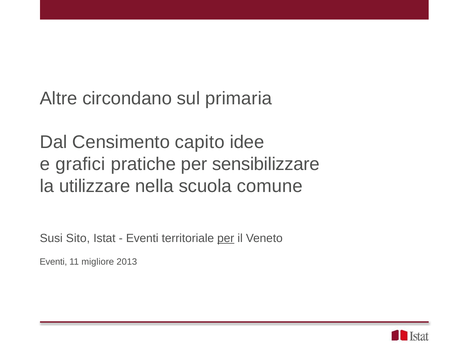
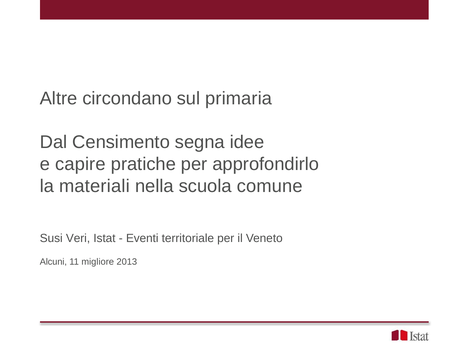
capito: capito -> segna
grafici: grafici -> capire
sensibilizzare: sensibilizzare -> approfondirlo
utilizzare: utilizzare -> materiali
Sito: Sito -> Veri
per at (226, 238) underline: present -> none
Eventi at (53, 262): Eventi -> Alcuni
